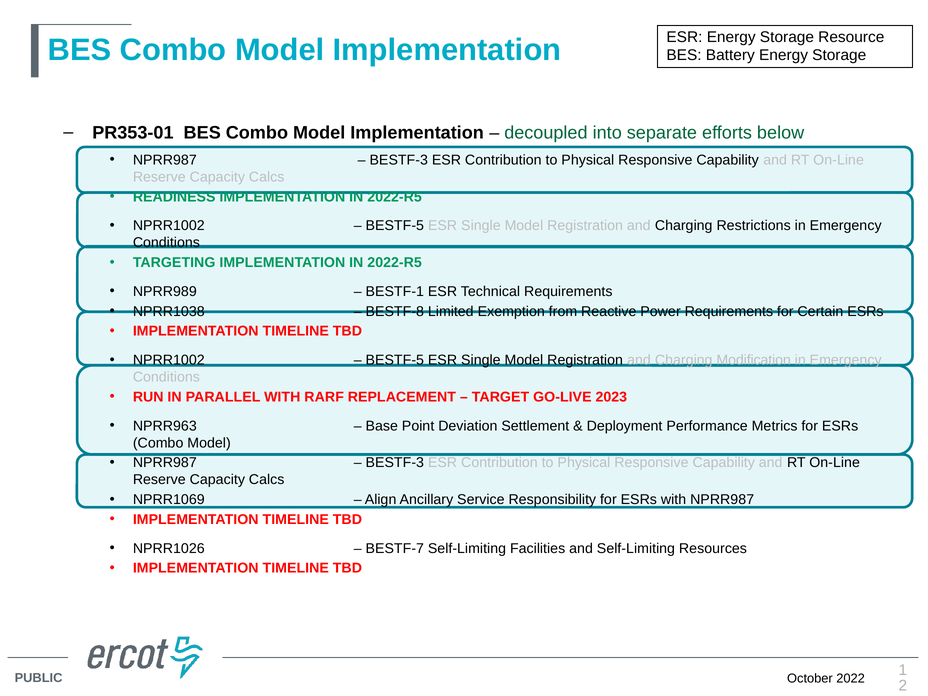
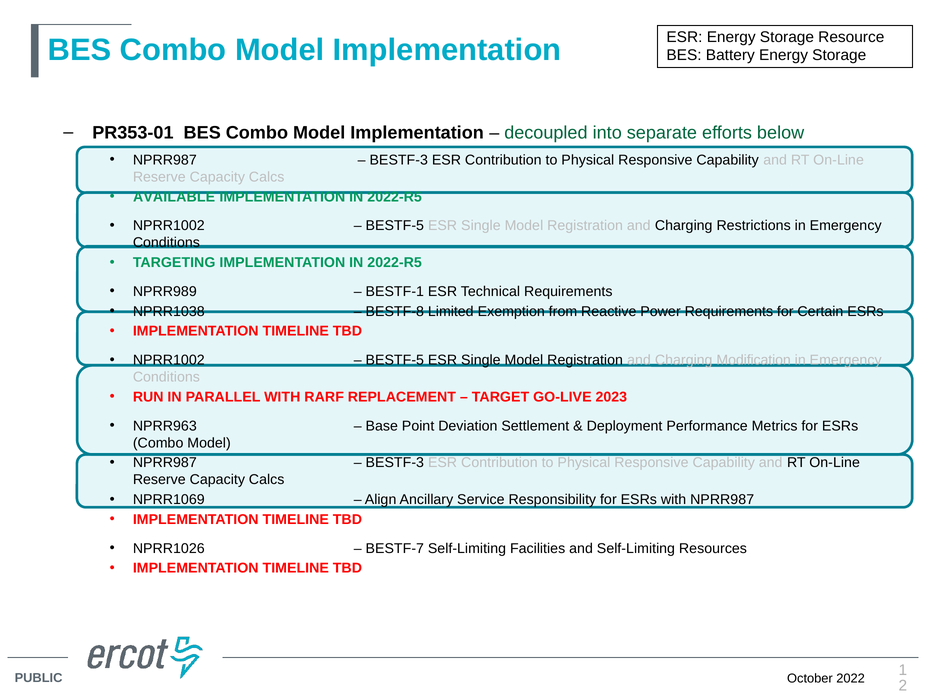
READINESS: READINESS -> AVAILABLE
